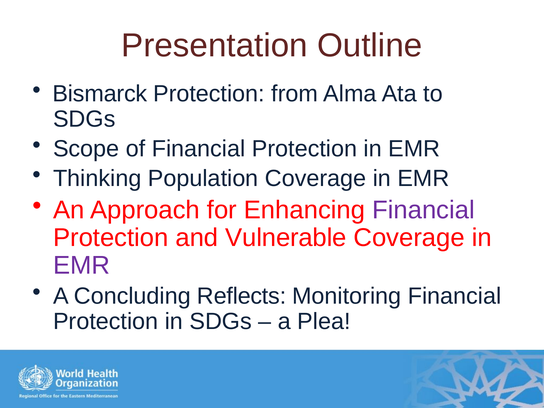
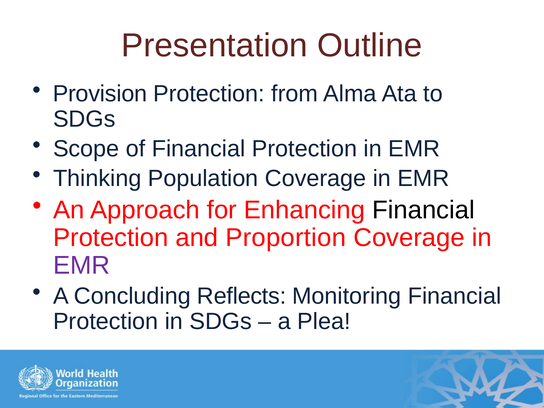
Bismarck: Bismarck -> Provision
Financial at (423, 210) colour: purple -> black
Vulnerable: Vulnerable -> Proportion
